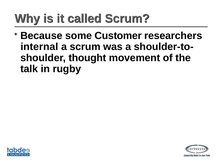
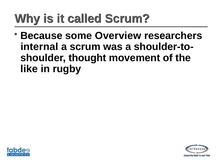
Customer: Customer -> Overview
talk: talk -> like
